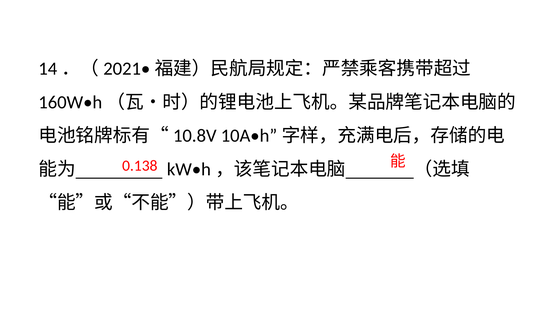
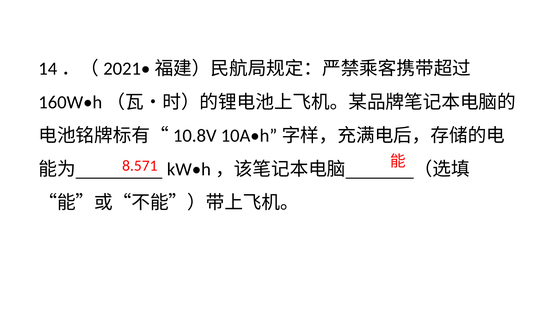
0.138: 0.138 -> 8.571
